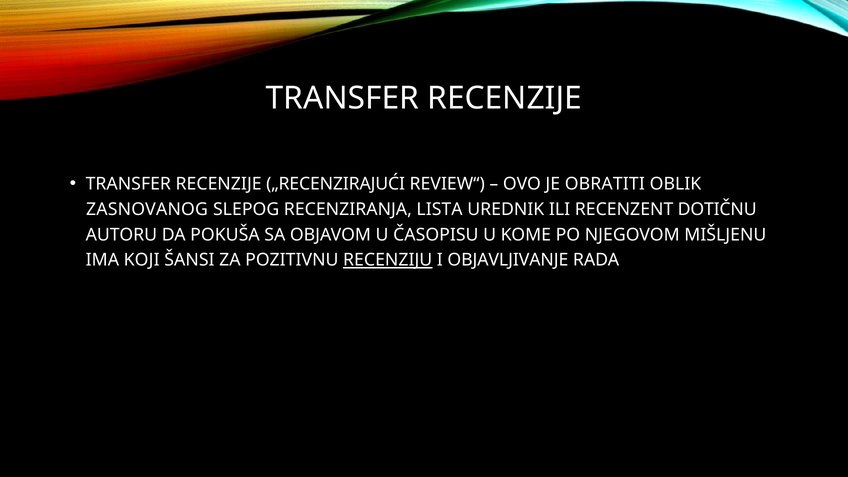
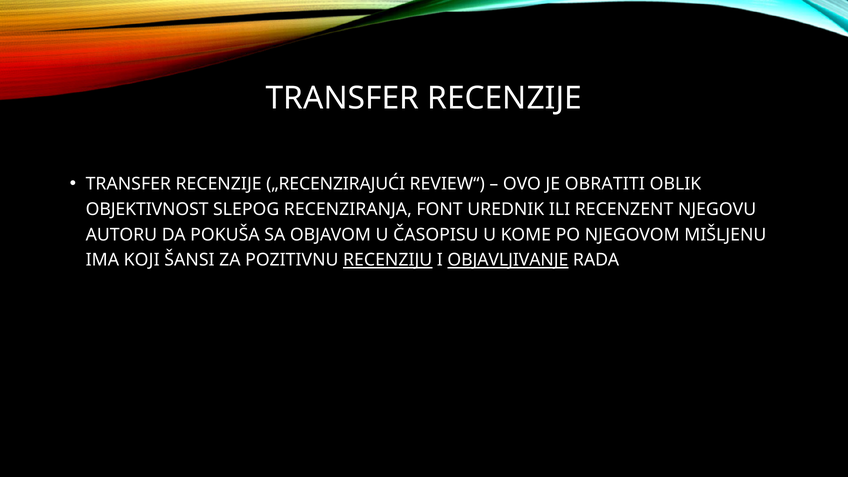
ZASNOVANOG: ZASNOVANOG -> OBJEKTIVNOST
LISTA: LISTA -> FONT
DOTIČNU: DOTIČNU -> NJEGOVU
OBJAVLJIVANJE underline: none -> present
